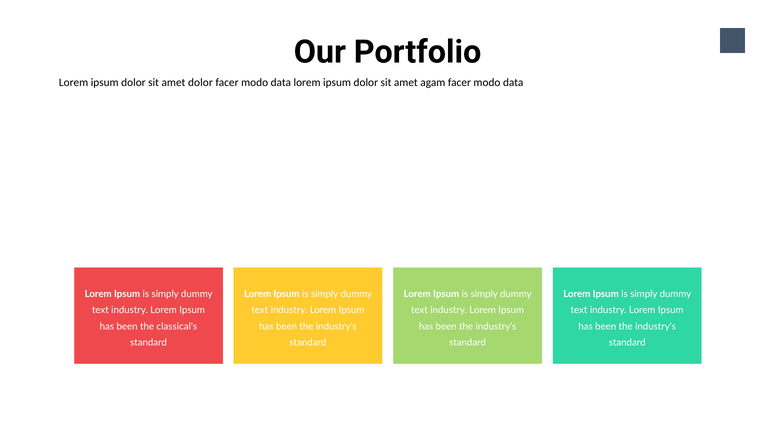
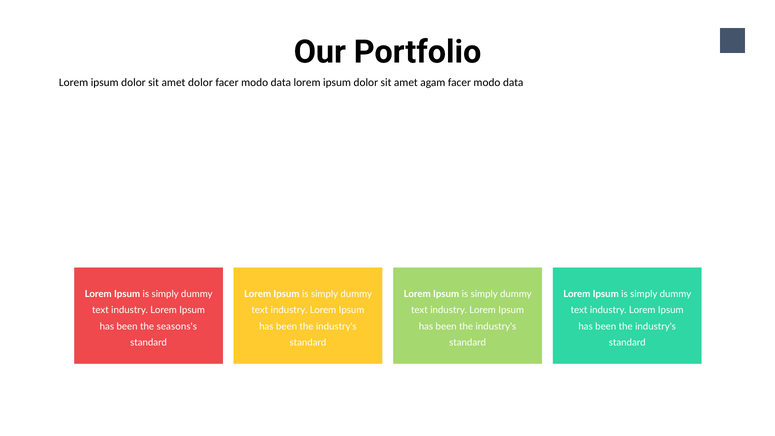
classical's: classical's -> seasons's
